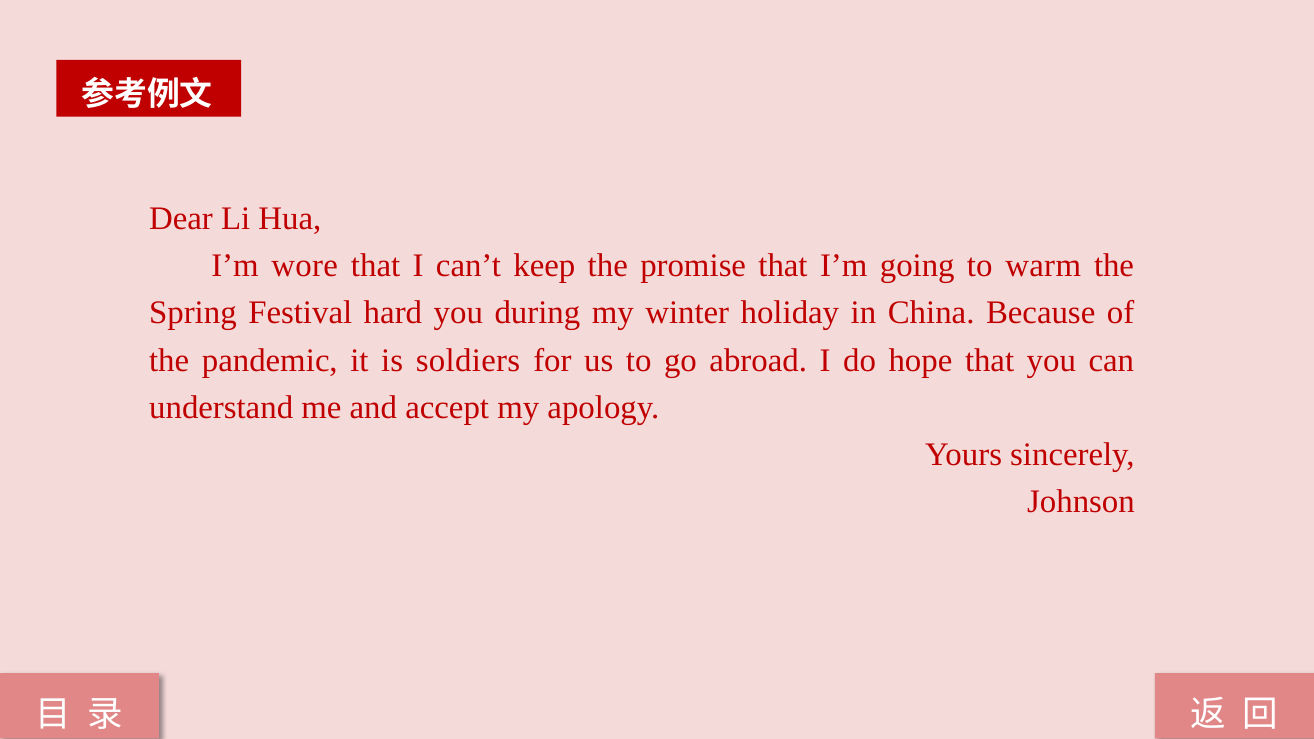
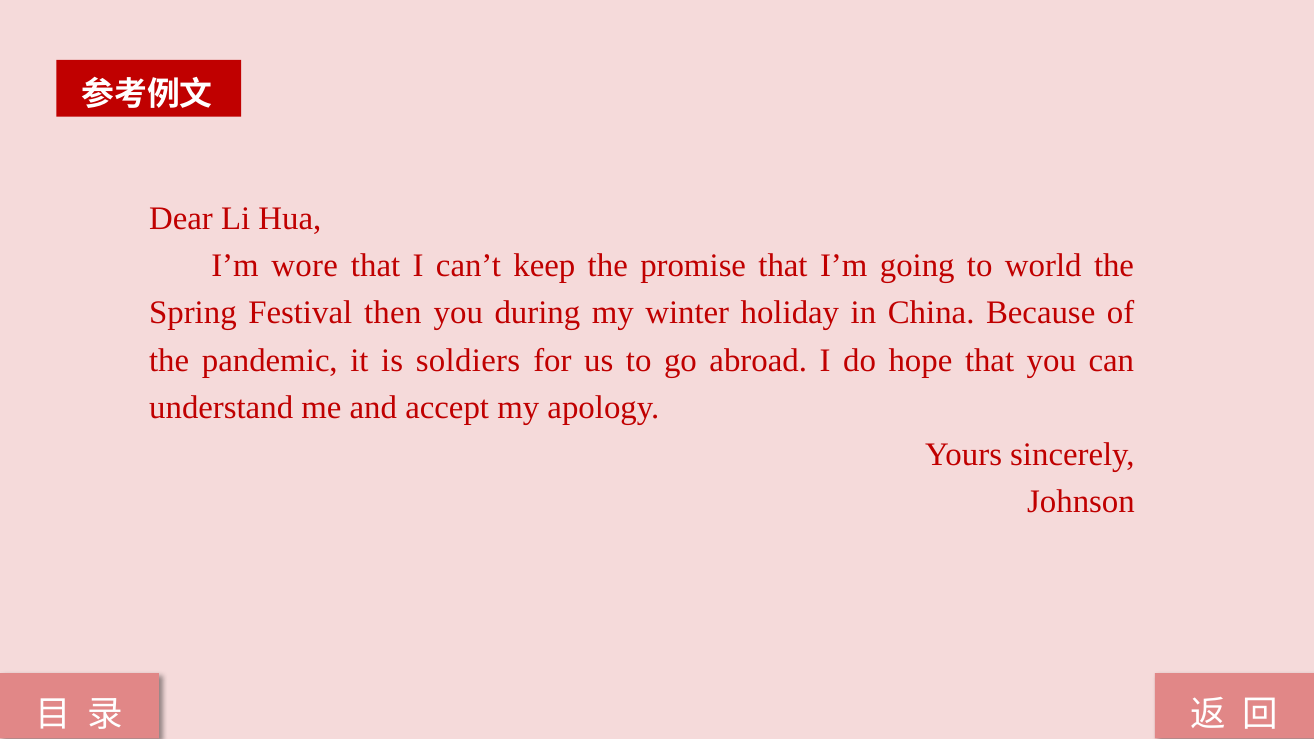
warm: warm -> world
hard: hard -> then
